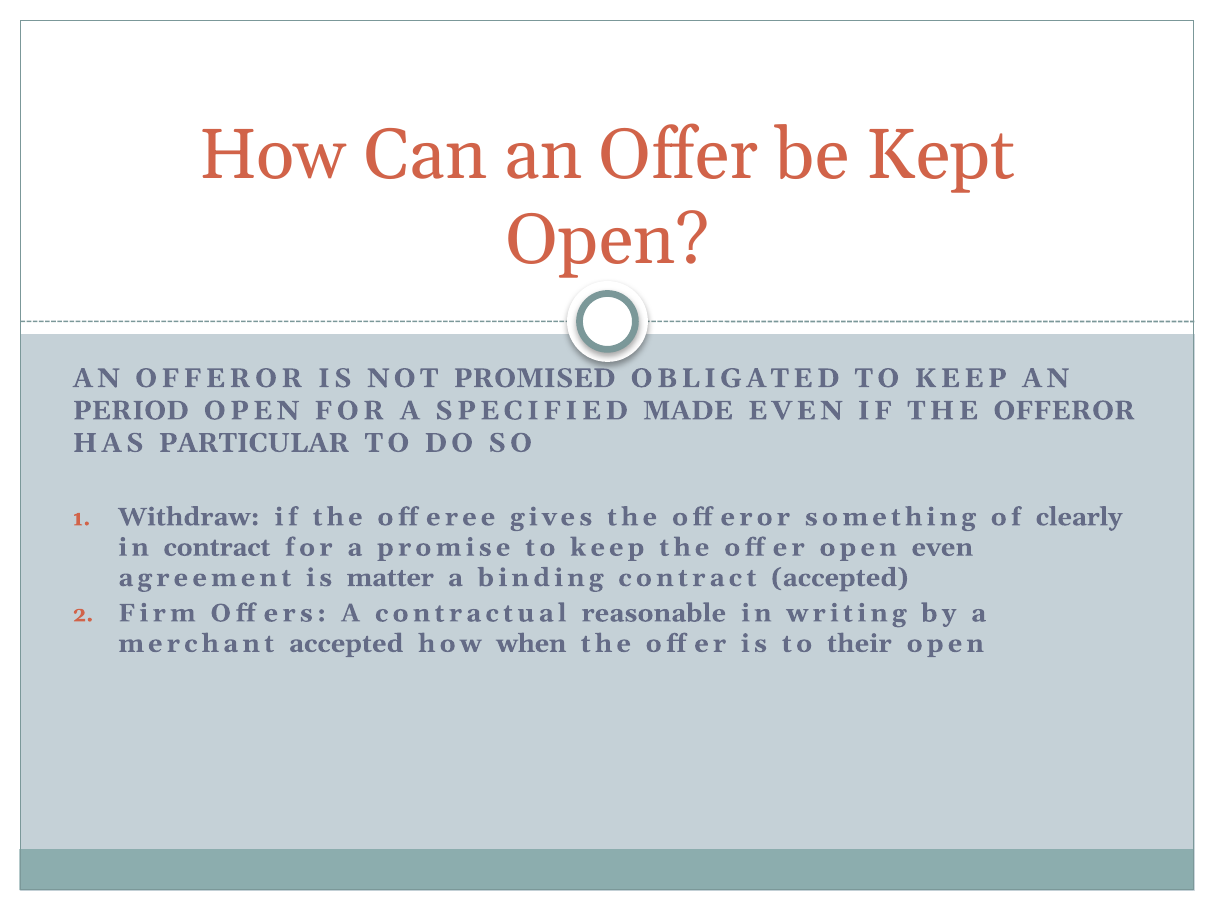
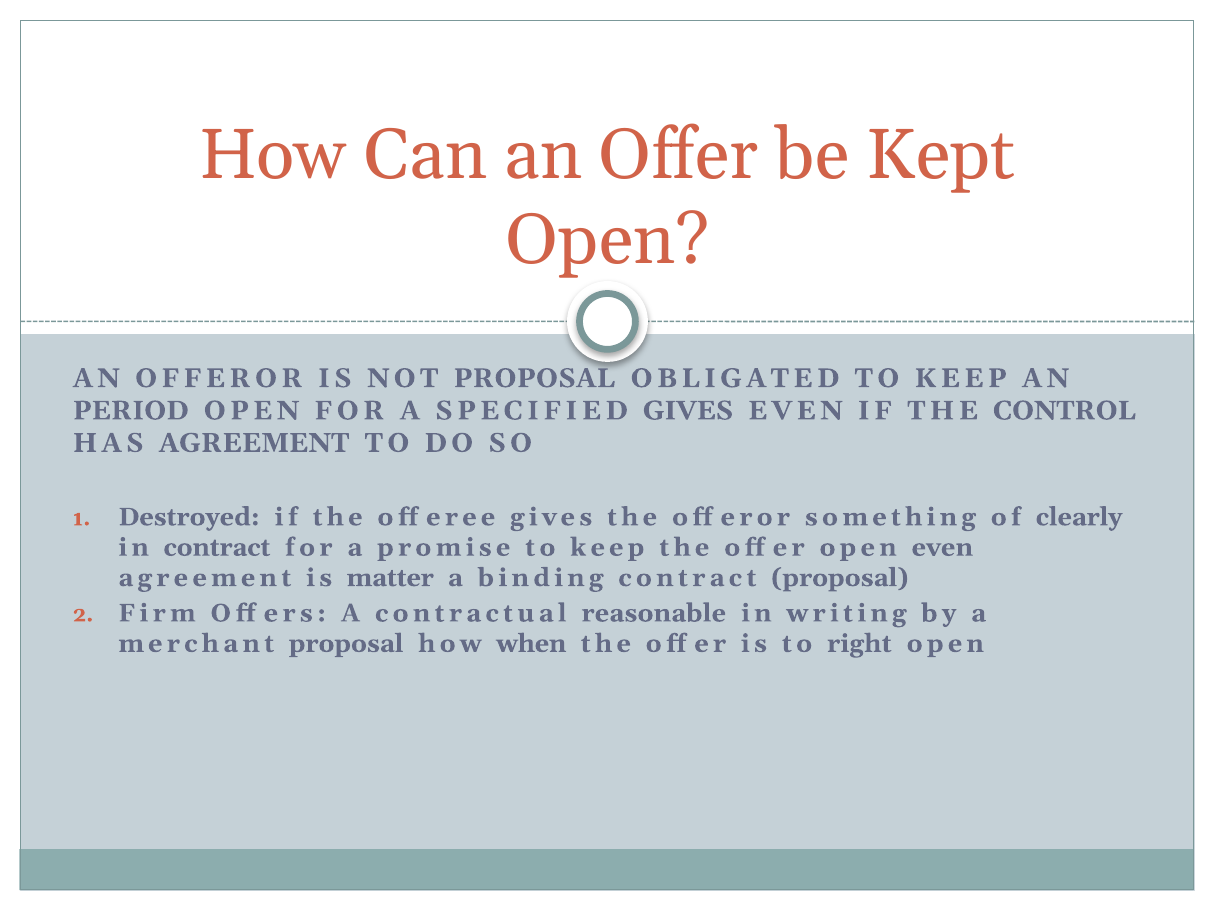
NOT PROMISED: PROMISED -> PROPOSAL
SPECIFIED MADE: MADE -> GIVES
THE OFFEROR: OFFEROR -> CONTROL
HAS PARTICULAR: PARTICULAR -> AGREEMENT
Withdraw: Withdraw -> Destroyed
contract accepted: accepted -> proposal
merchant accepted: accepted -> proposal
their: their -> right
